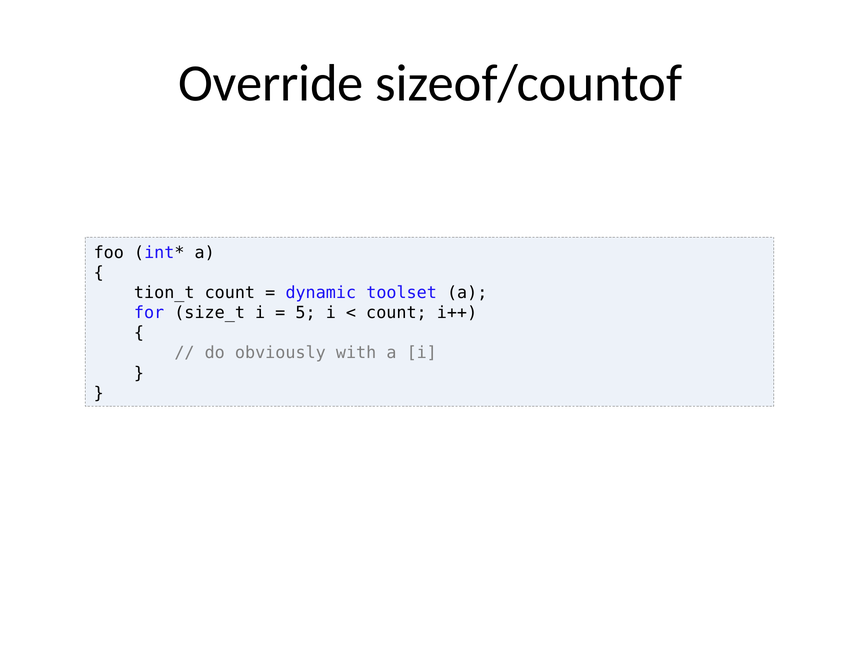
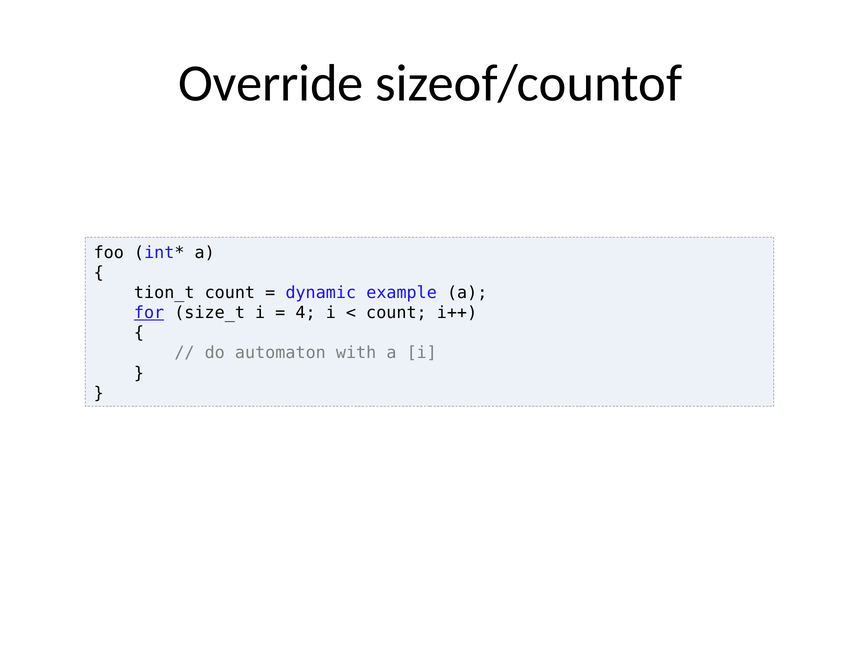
toolset: toolset -> example
for underline: none -> present
5: 5 -> 4
obviously: obviously -> automaton
